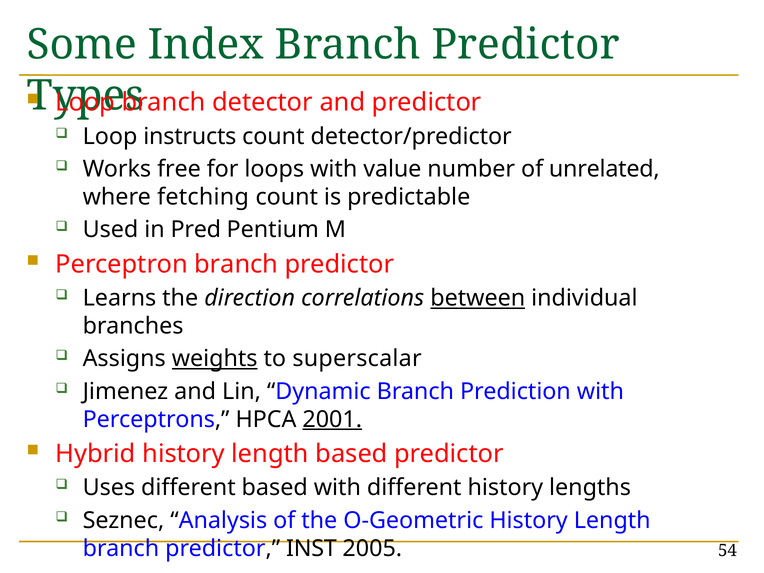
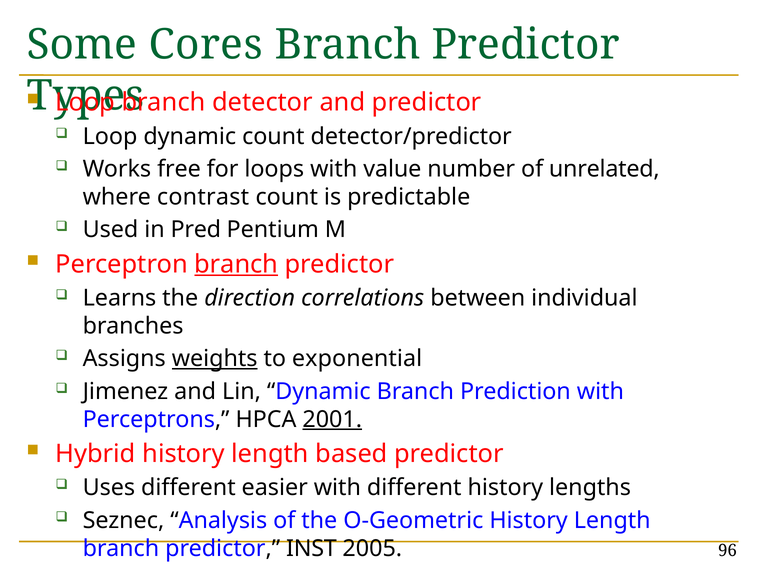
Index: Index -> Cores
Loop instructs: instructs -> dynamic
fetching: fetching -> contrast
branch at (236, 264) underline: none -> present
between underline: present -> none
superscalar: superscalar -> exponential
different based: based -> easier
54: 54 -> 96
